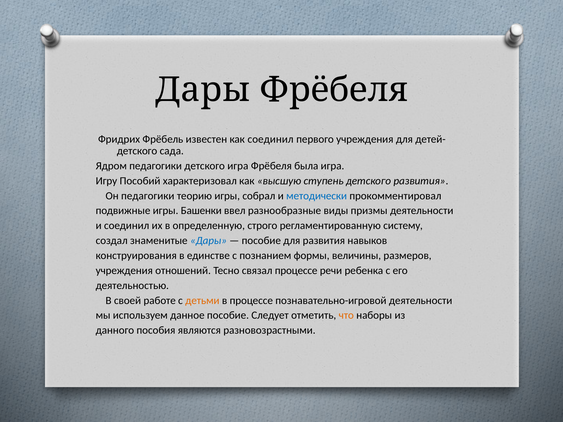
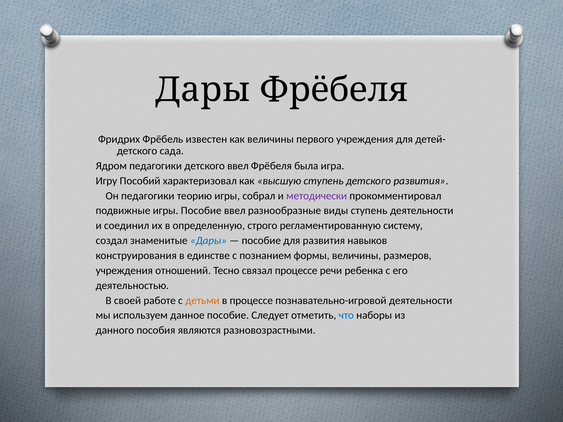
как соединил: соединил -> величины
детского игра: игра -> ввел
методически colour: blue -> purple
игры Башенки: Башенки -> Пособие
виды призмы: призмы -> ступень
что colour: orange -> blue
